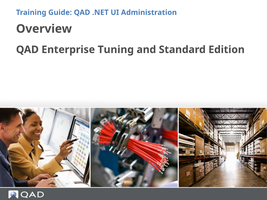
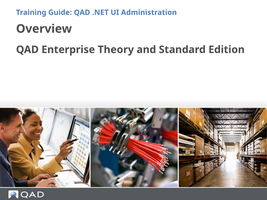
Tuning: Tuning -> Theory
